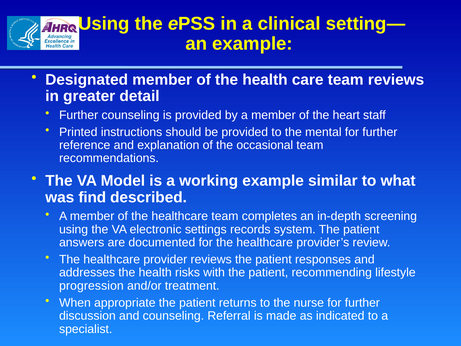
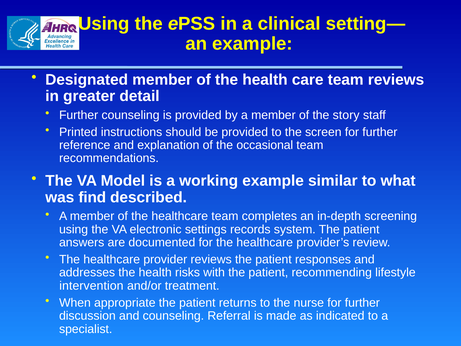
heart: heart -> story
mental: mental -> screen
progression: progression -> intervention
